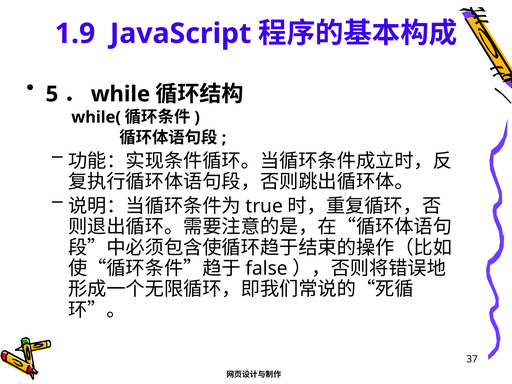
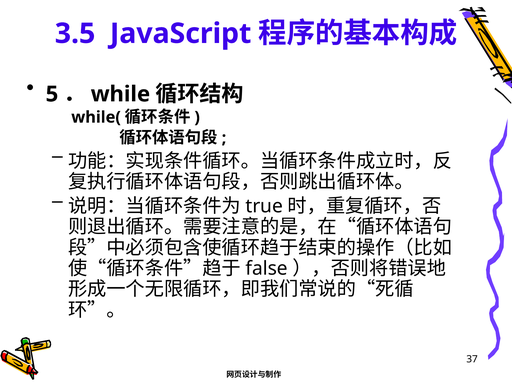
1.9: 1.9 -> 3.5
